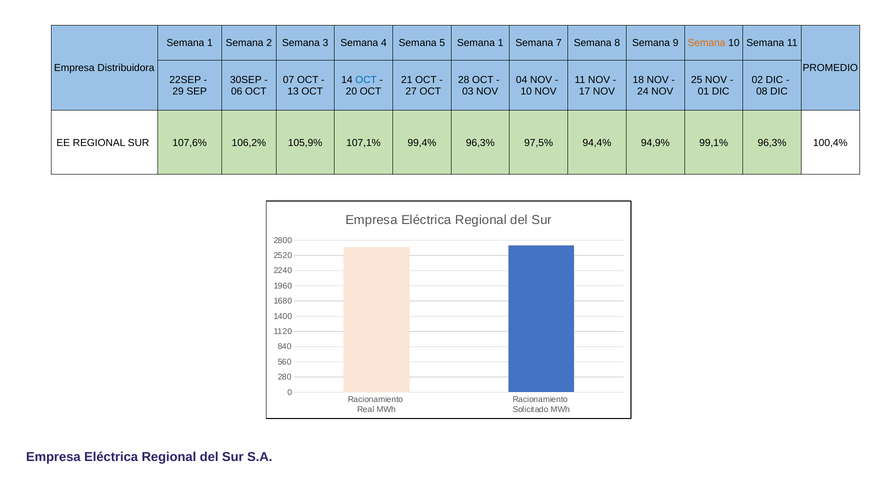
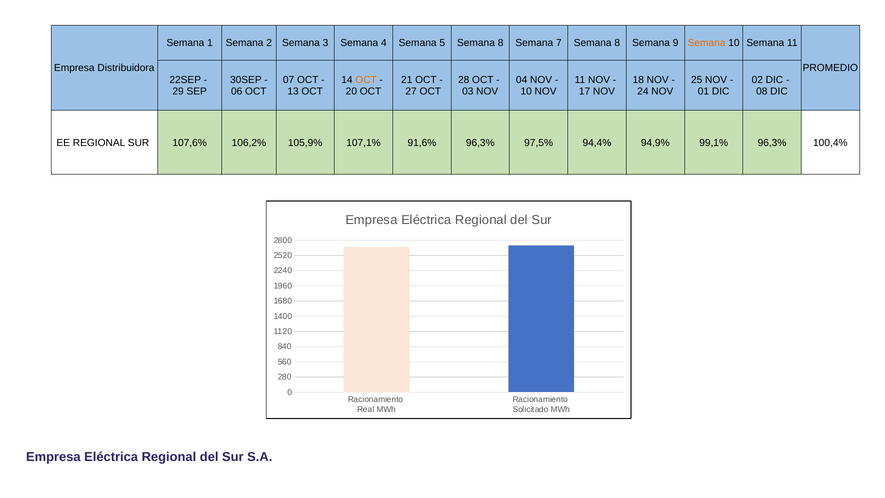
5 Semana 1: 1 -> 8
OCT at (366, 80) colour: blue -> orange
99,4%: 99,4% -> 91,6%
